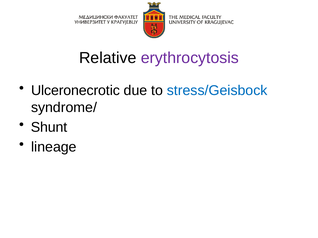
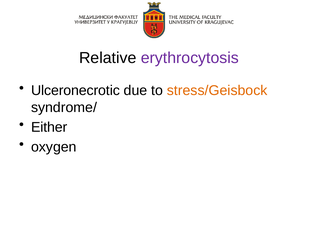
stress/Geisbock colour: blue -> orange
Shunt: Shunt -> Either
lineage: lineage -> oxygen
